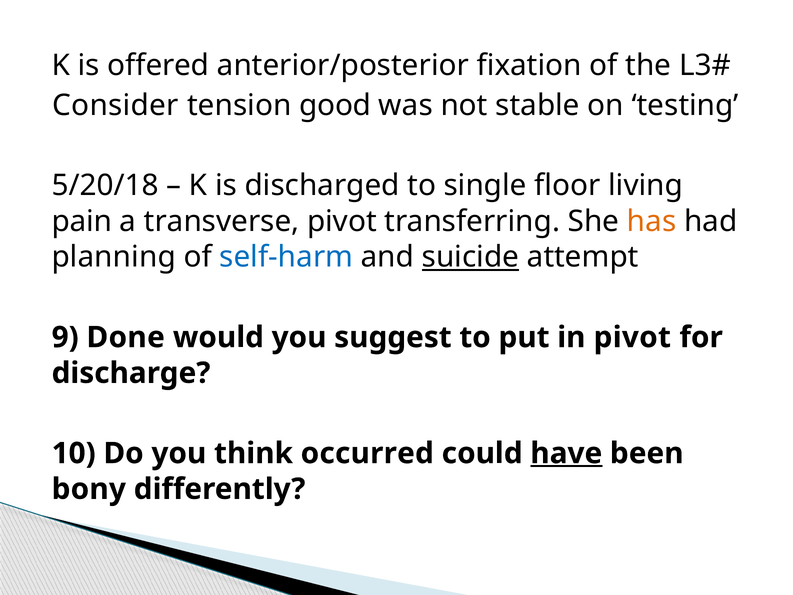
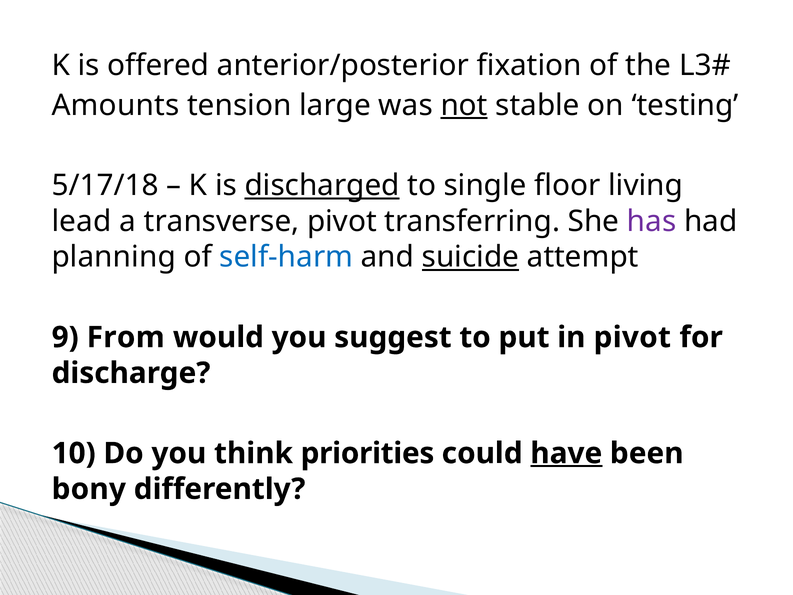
Consider: Consider -> Amounts
good: good -> large
not underline: none -> present
5/20/18: 5/20/18 -> 5/17/18
discharged underline: none -> present
pain: pain -> lead
has colour: orange -> purple
Done: Done -> From
occurred: occurred -> priorities
